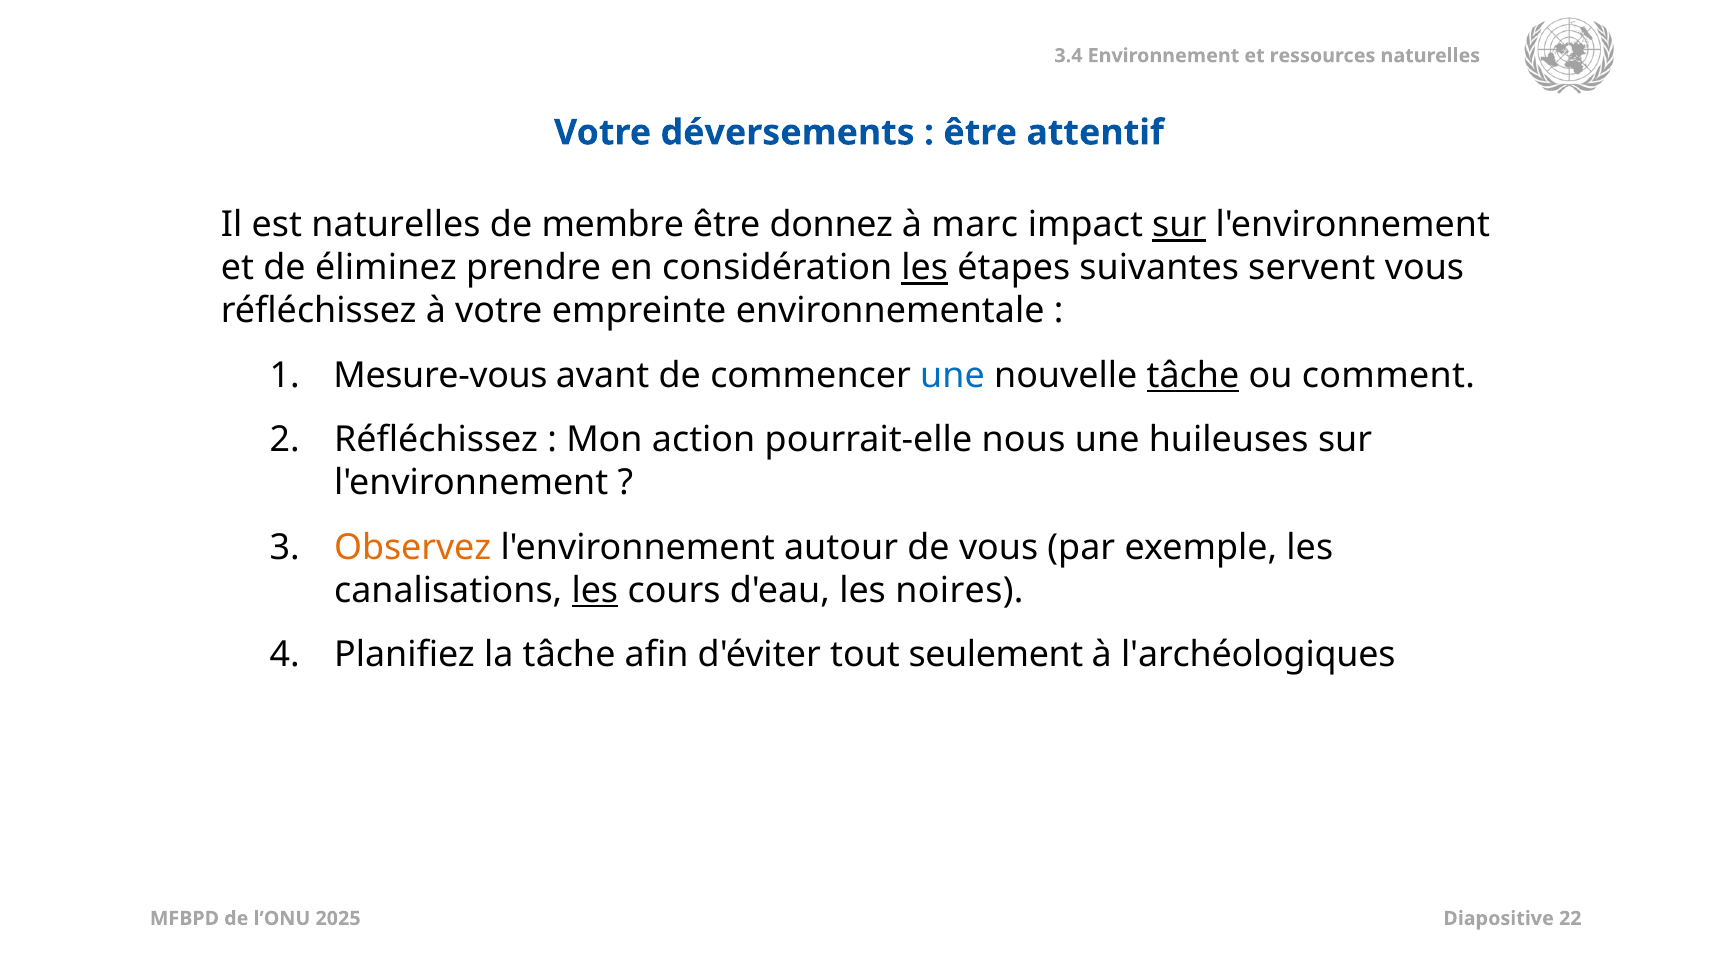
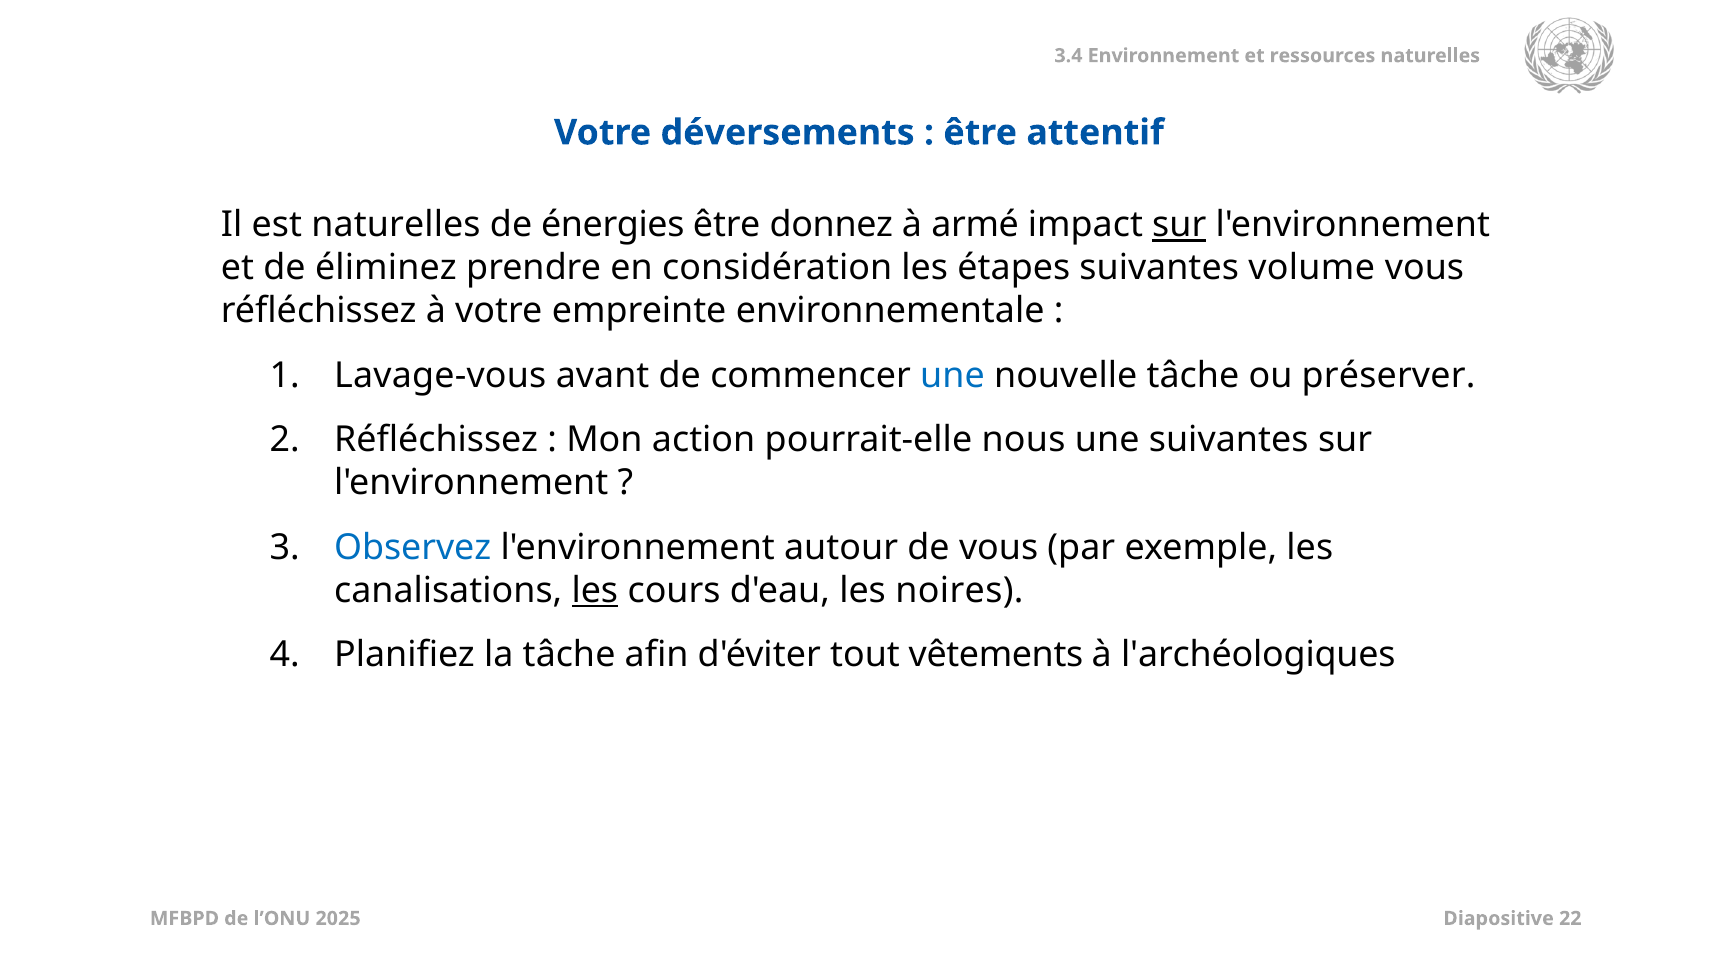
membre: membre -> énergies
marc: marc -> armé
les at (925, 268) underline: present -> none
servent: servent -> volume
Mesure-vous: Mesure-vous -> Lavage-vous
tâche at (1193, 376) underline: present -> none
comment: comment -> préserver
une huileuses: huileuses -> suivantes
Observez colour: orange -> blue
seulement: seulement -> vêtements
